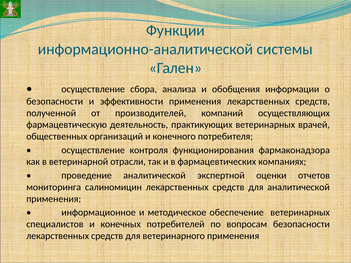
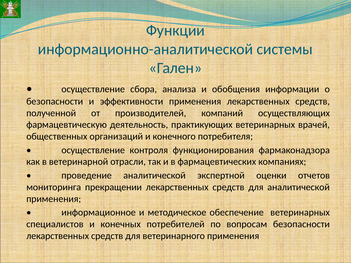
салиномицин: салиномицин -> прекращении
